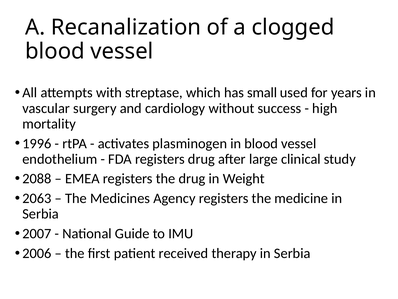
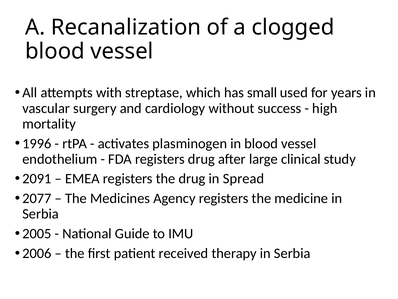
2088: 2088 -> 2091
Weight: Weight -> Spread
2063: 2063 -> 2077
2007: 2007 -> 2005
